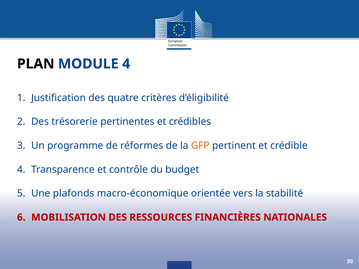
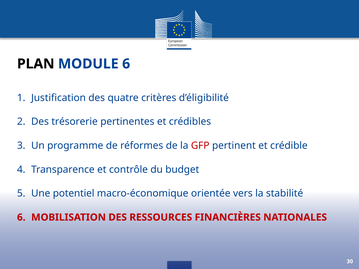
MODULE 4: 4 -> 6
GFP colour: orange -> red
plafonds: plafonds -> potentiel
